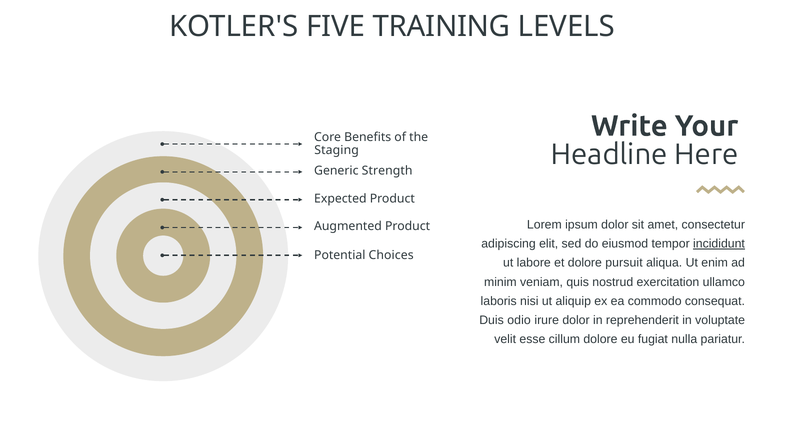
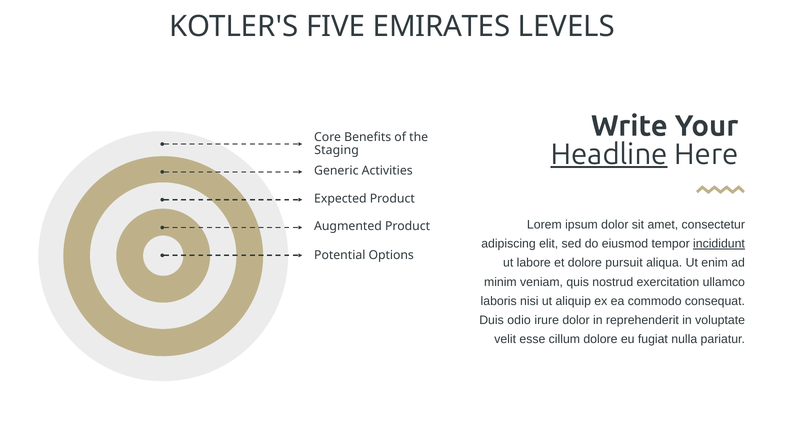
TRAINING: TRAINING -> EMIRATES
Headline underline: none -> present
Strength: Strength -> Activities
Choices: Choices -> Options
